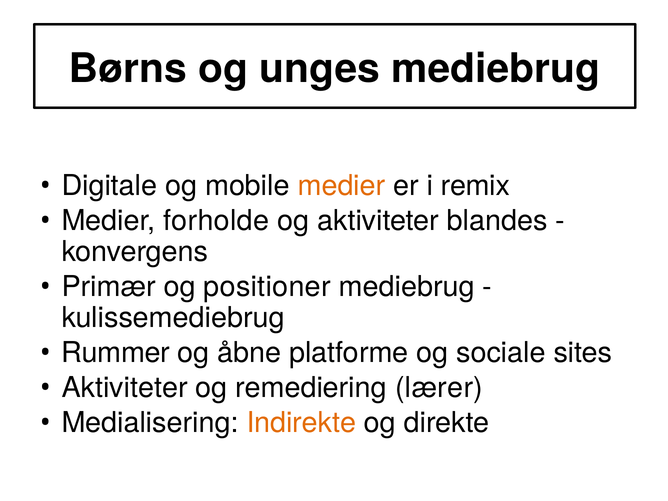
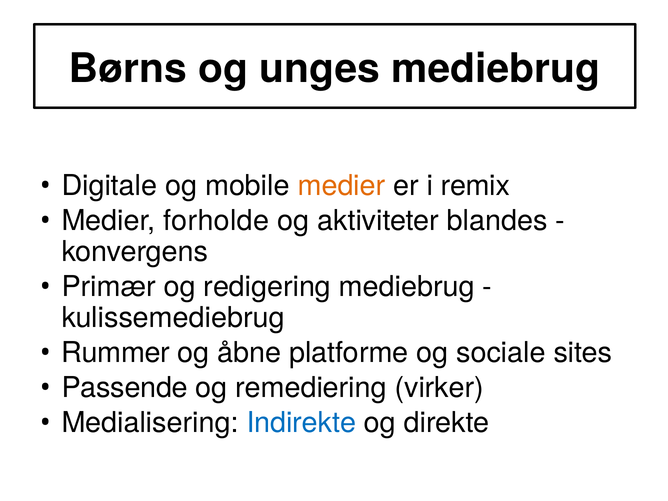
positioner: positioner -> redigering
Aktiviteter at (125, 388): Aktiviteter -> Passende
lærer: lærer -> virker
Indirekte colour: orange -> blue
